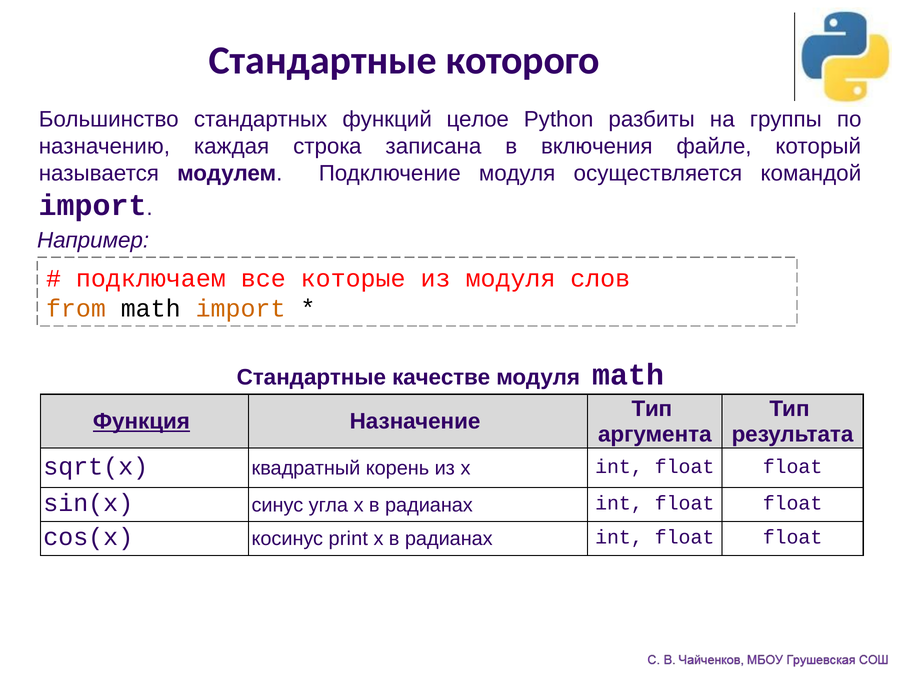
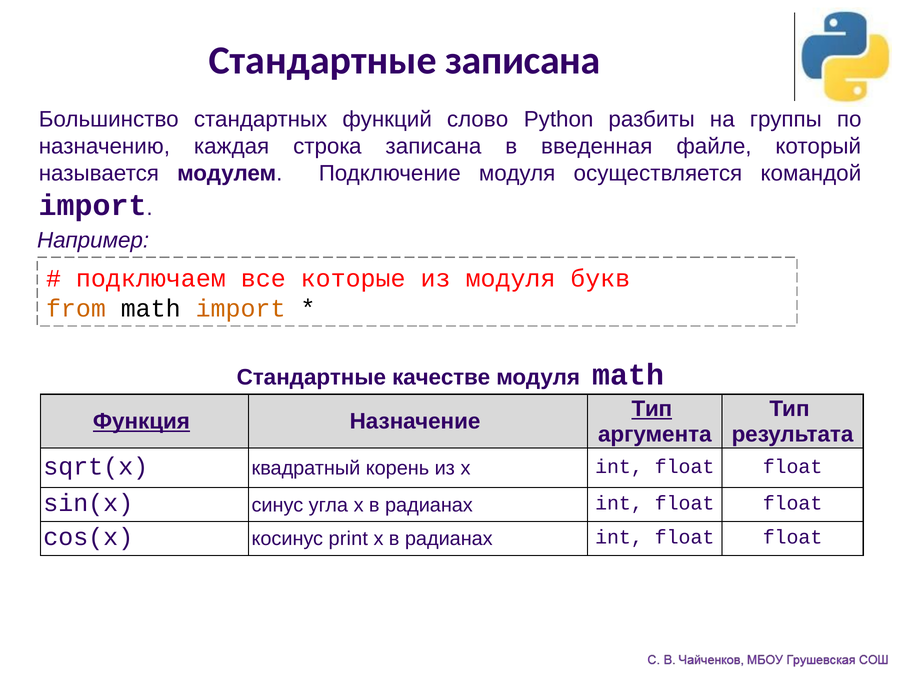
Стандартные которого: которого -> записана
целое: целое -> слово
включения: включения -> введенная
слов: слов -> букв
Тип at (652, 409) underline: none -> present
